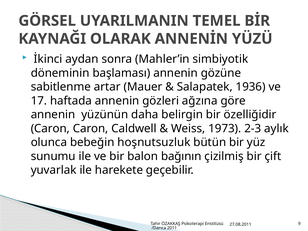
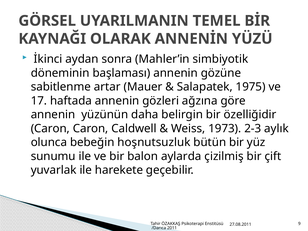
1936: 1936 -> 1975
bağının: bağının -> aylarda
